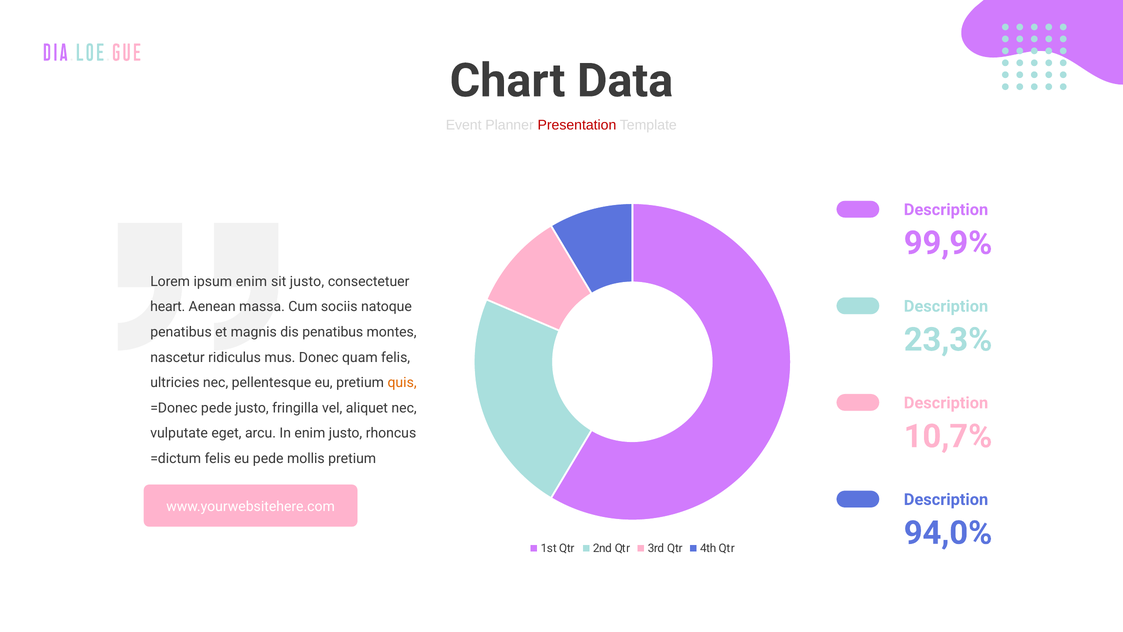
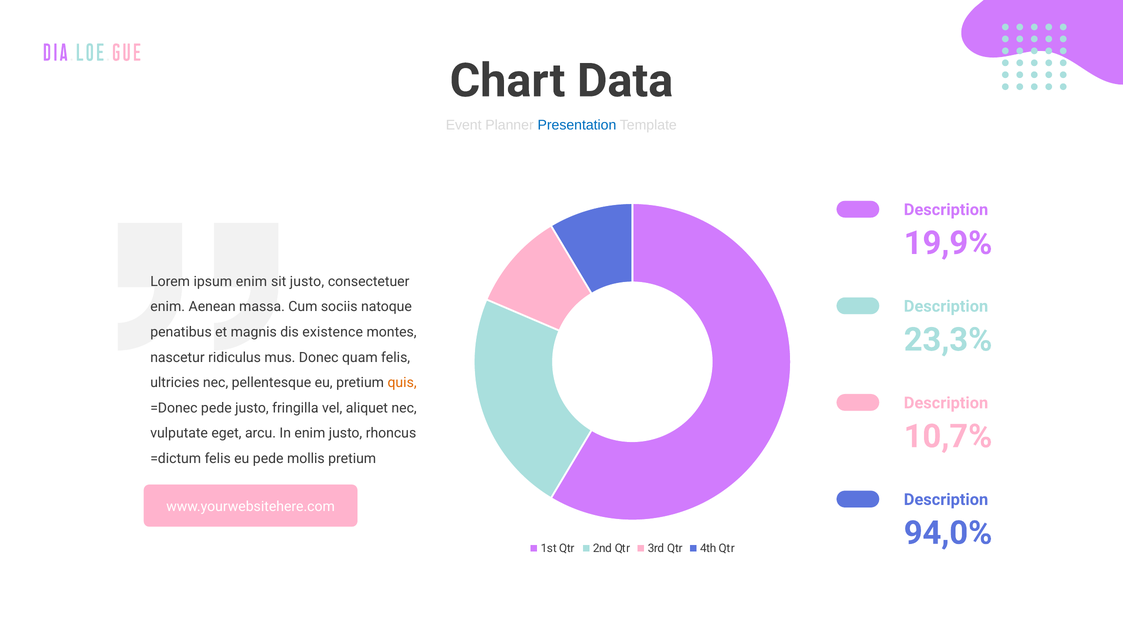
Presentation colour: red -> blue
99,9%: 99,9% -> 19,9%
heart at (168, 307): heart -> enim
dis penatibus: penatibus -> existence
